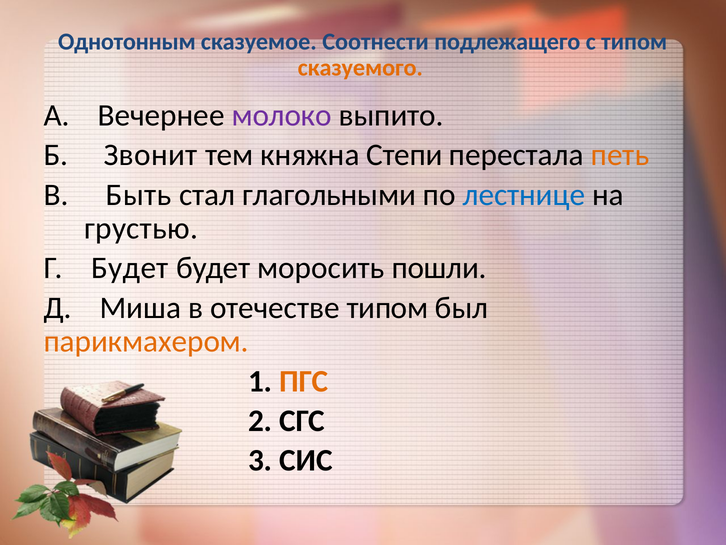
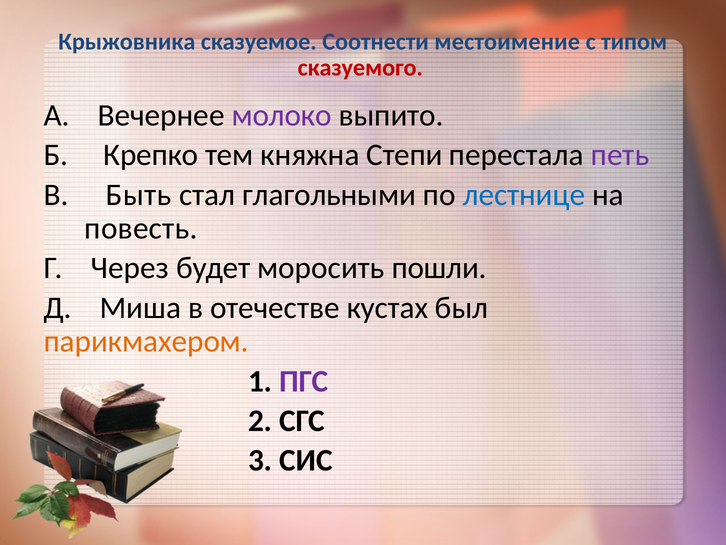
Однотонным: Однотонным -> Крыжовника
подлежащего: подлежащего -> местоимение
сказуемого colour: orange -> red
Звонит: Звонит -> Крепко
петь colour: orange -> purple
грустью: грустью -> повесть
Г Будет: Будет -> Через
отечестве типом: типом -> кустах
ПГС colour: orange -> purple
